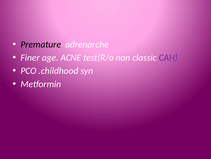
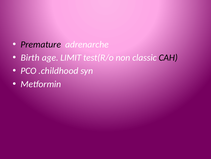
Finer: Finer -> Birth
ACNE: ACNE -> LIMIT
CAH colour: purple -> black
